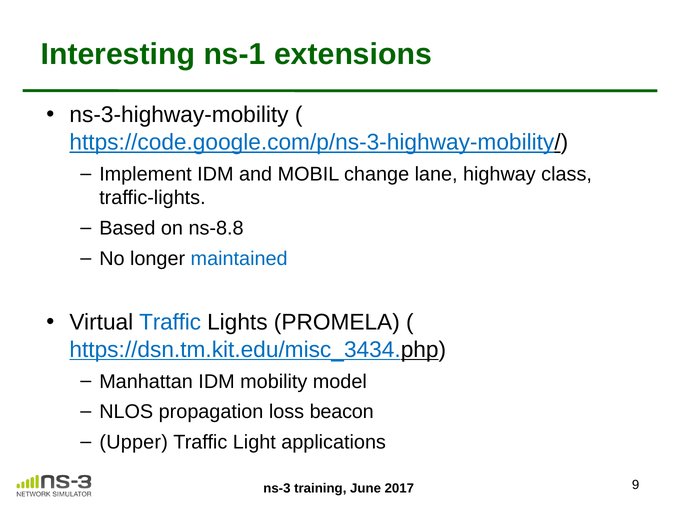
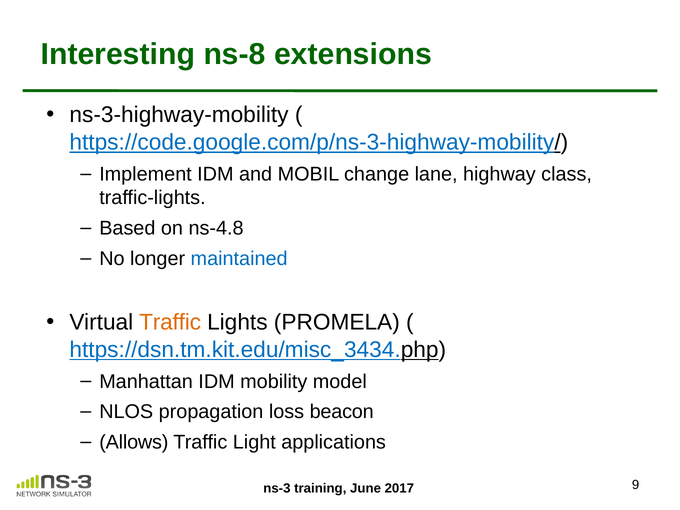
ns-1: ns-1 -> ns-8
ns-8.8: ns-8.8 -> ns-4.8
Traffic at (170, 322) colour: blue -> orange
Upper: Upper -> Allows
